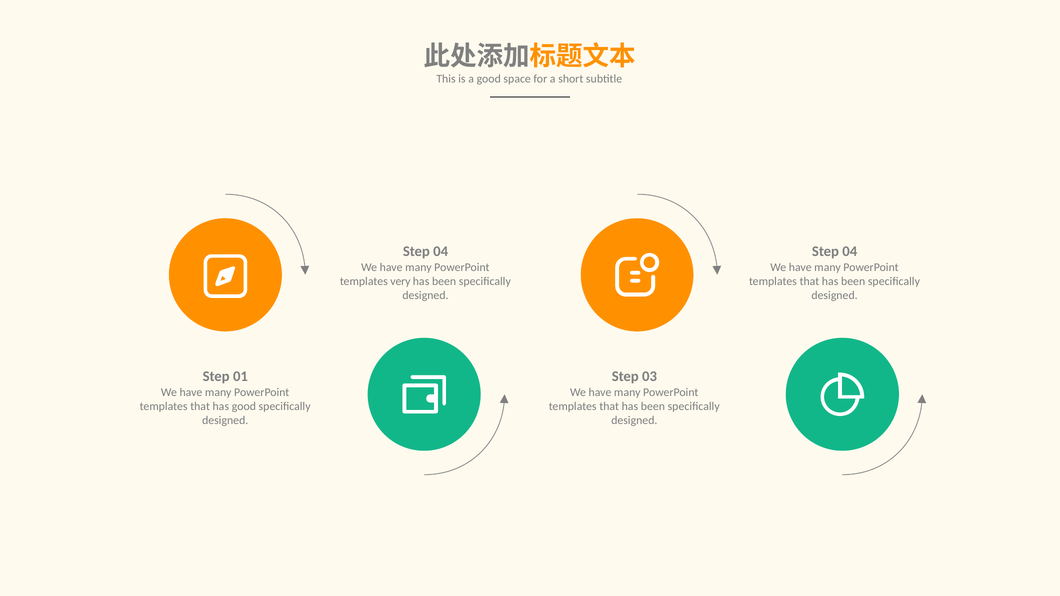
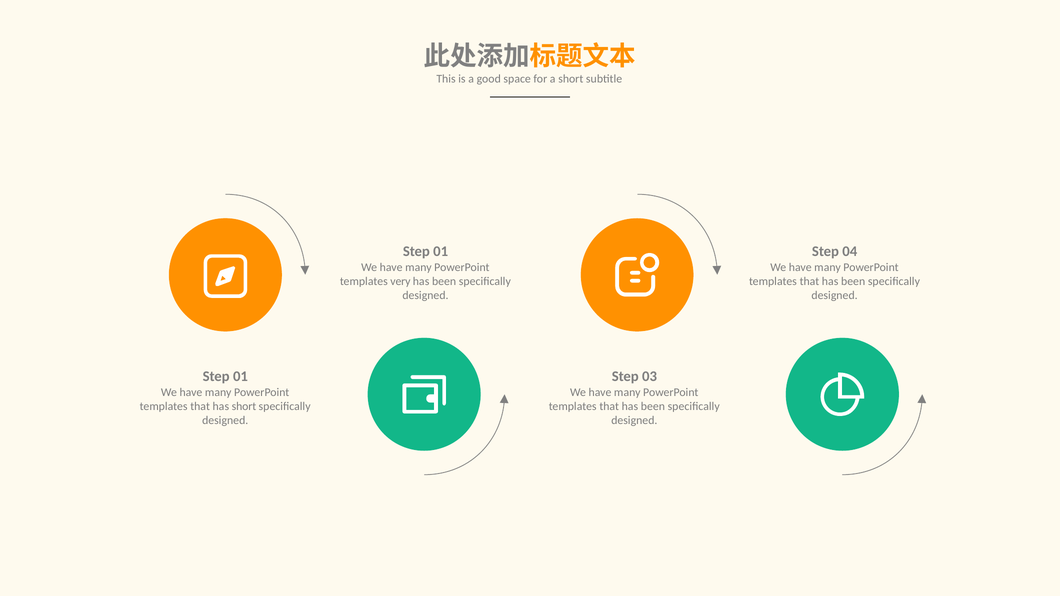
04 at (441, 252): 04 -> 01
has good: good -> short
